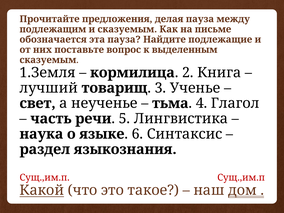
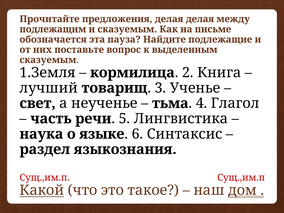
делая пауза: пауза -> делая
